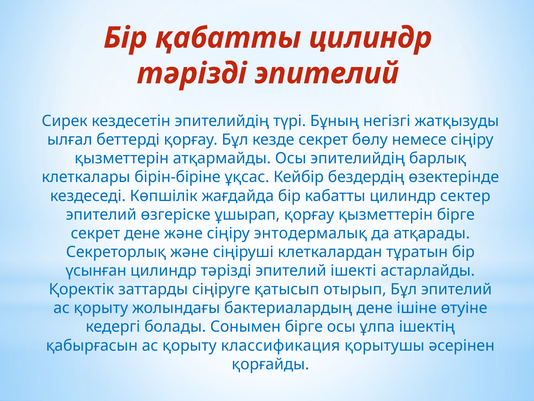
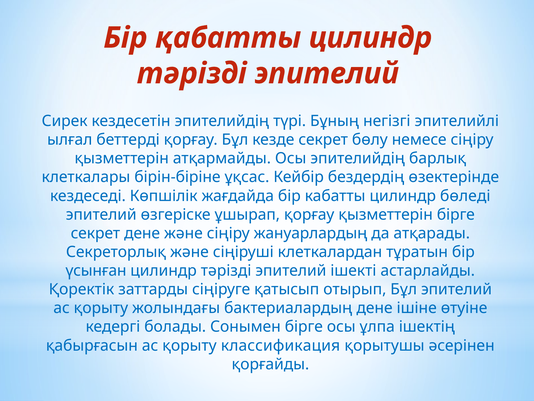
жатқызуды: жатқызуды -> эпителийлі
сектер: сектер -> бөледі
энтодермалық: энтодермалық -> жануарлардың
